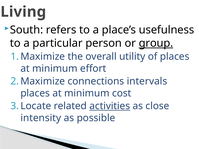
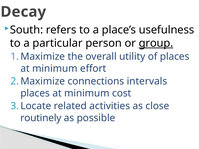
Living: Living -> Decay
activities underline: present -> none
intensity: intensity -> routinely
